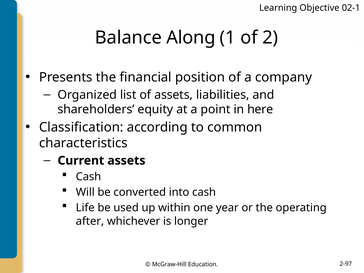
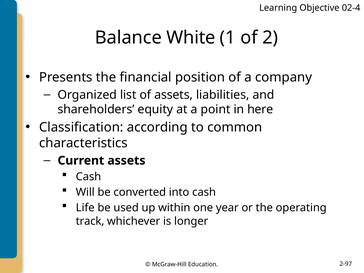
02-1: 02-1 -> 02-4
Along: Along -> White
after: after -> track
